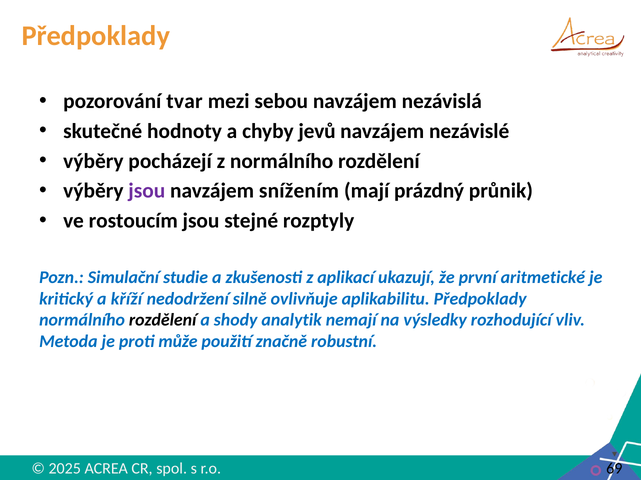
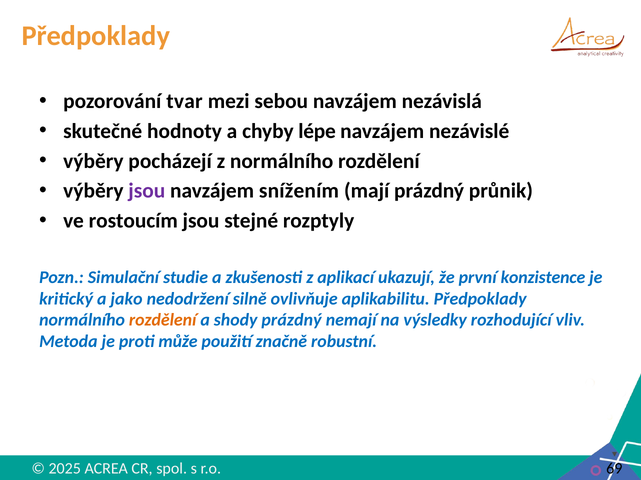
jevů: jevů -> lépe
aritmetické: aritmetické -> konzistence
kříží: kříží -> jako
rozdělení at (163, 321) colour: black -> orange
shody analytik: analytik -> prázdný
